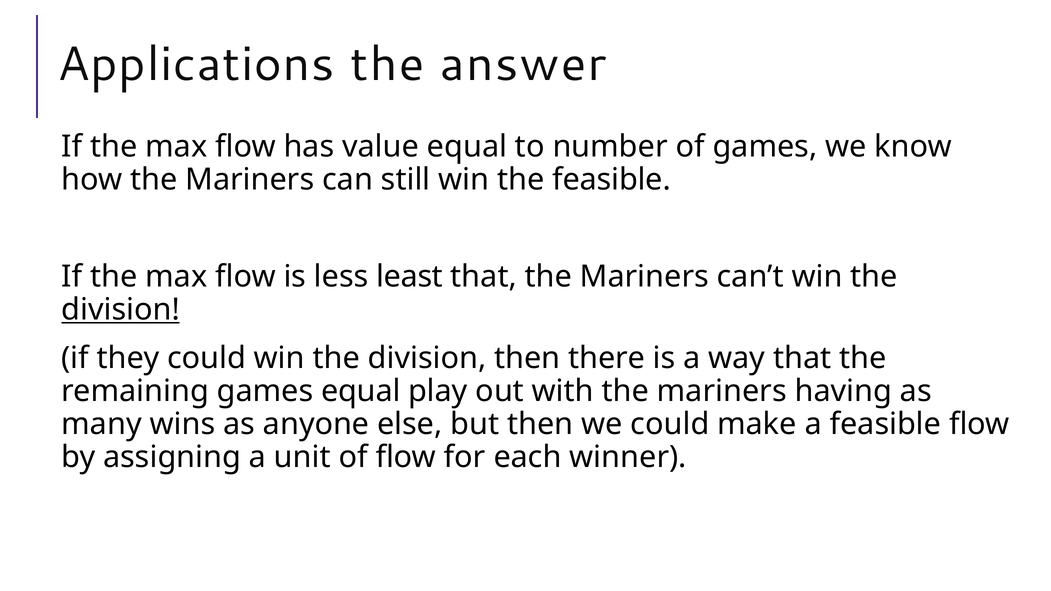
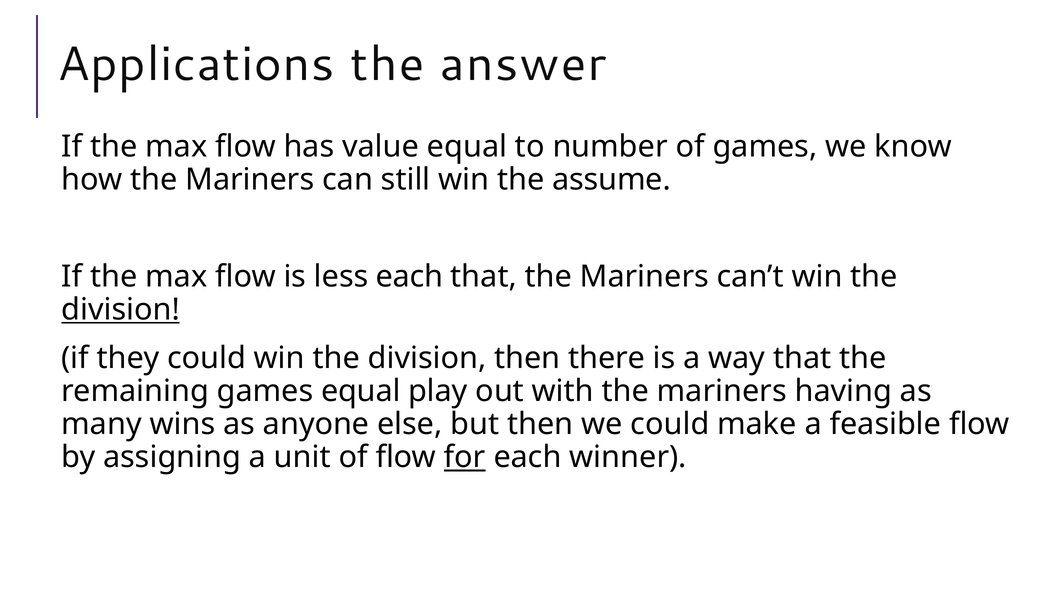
the feasible: feasible -> assume
less least: least -> each
for underline: none -> present
